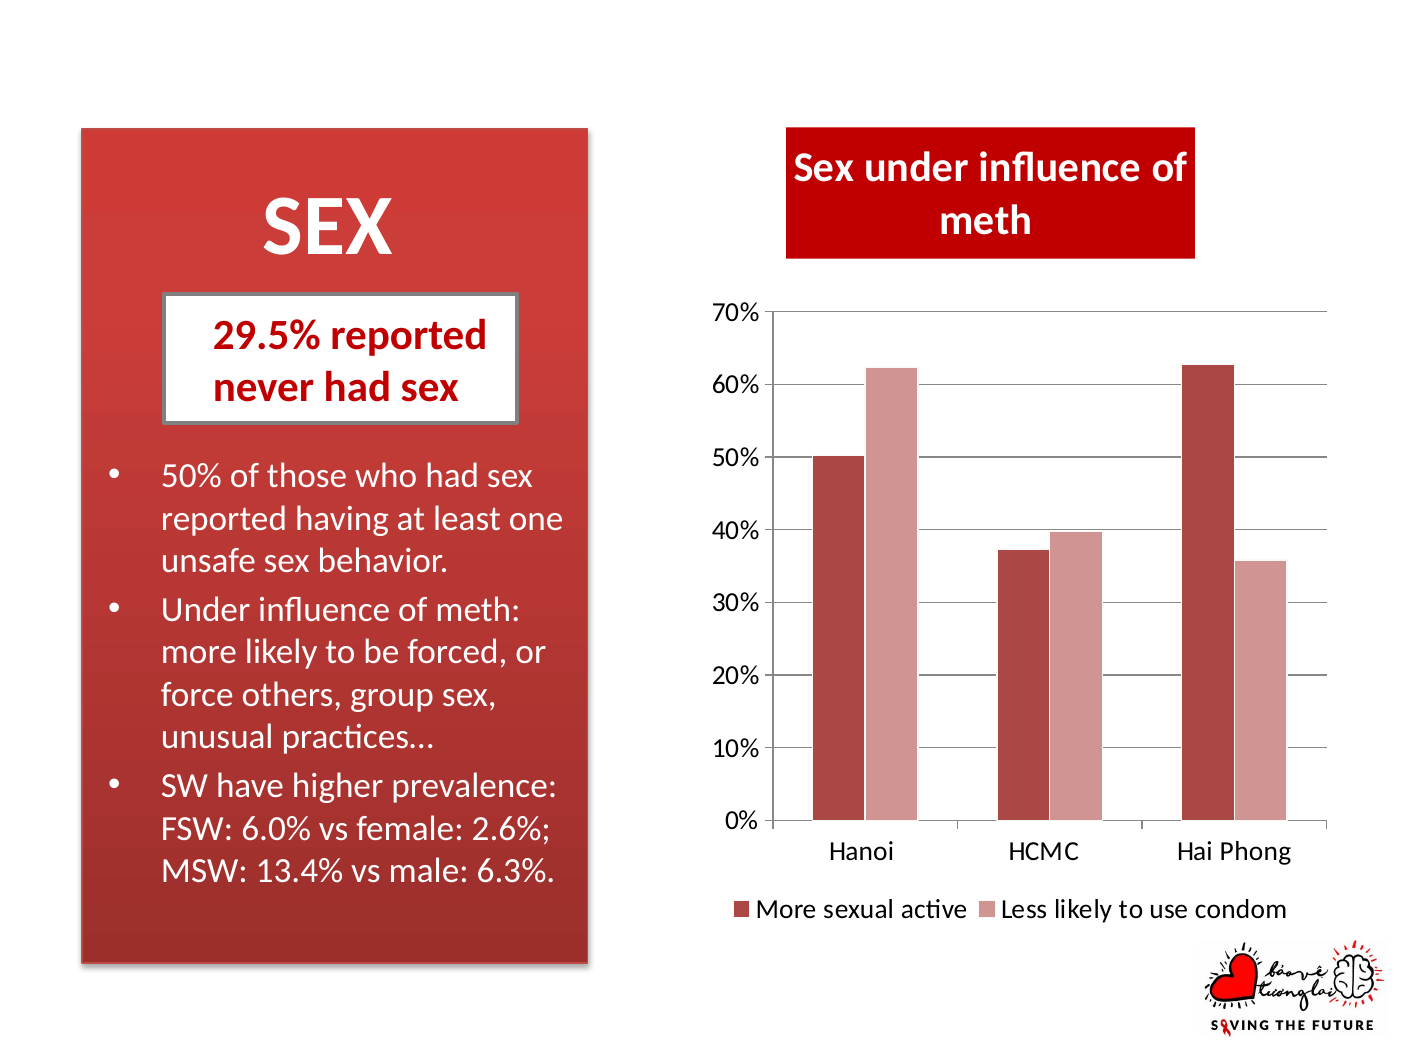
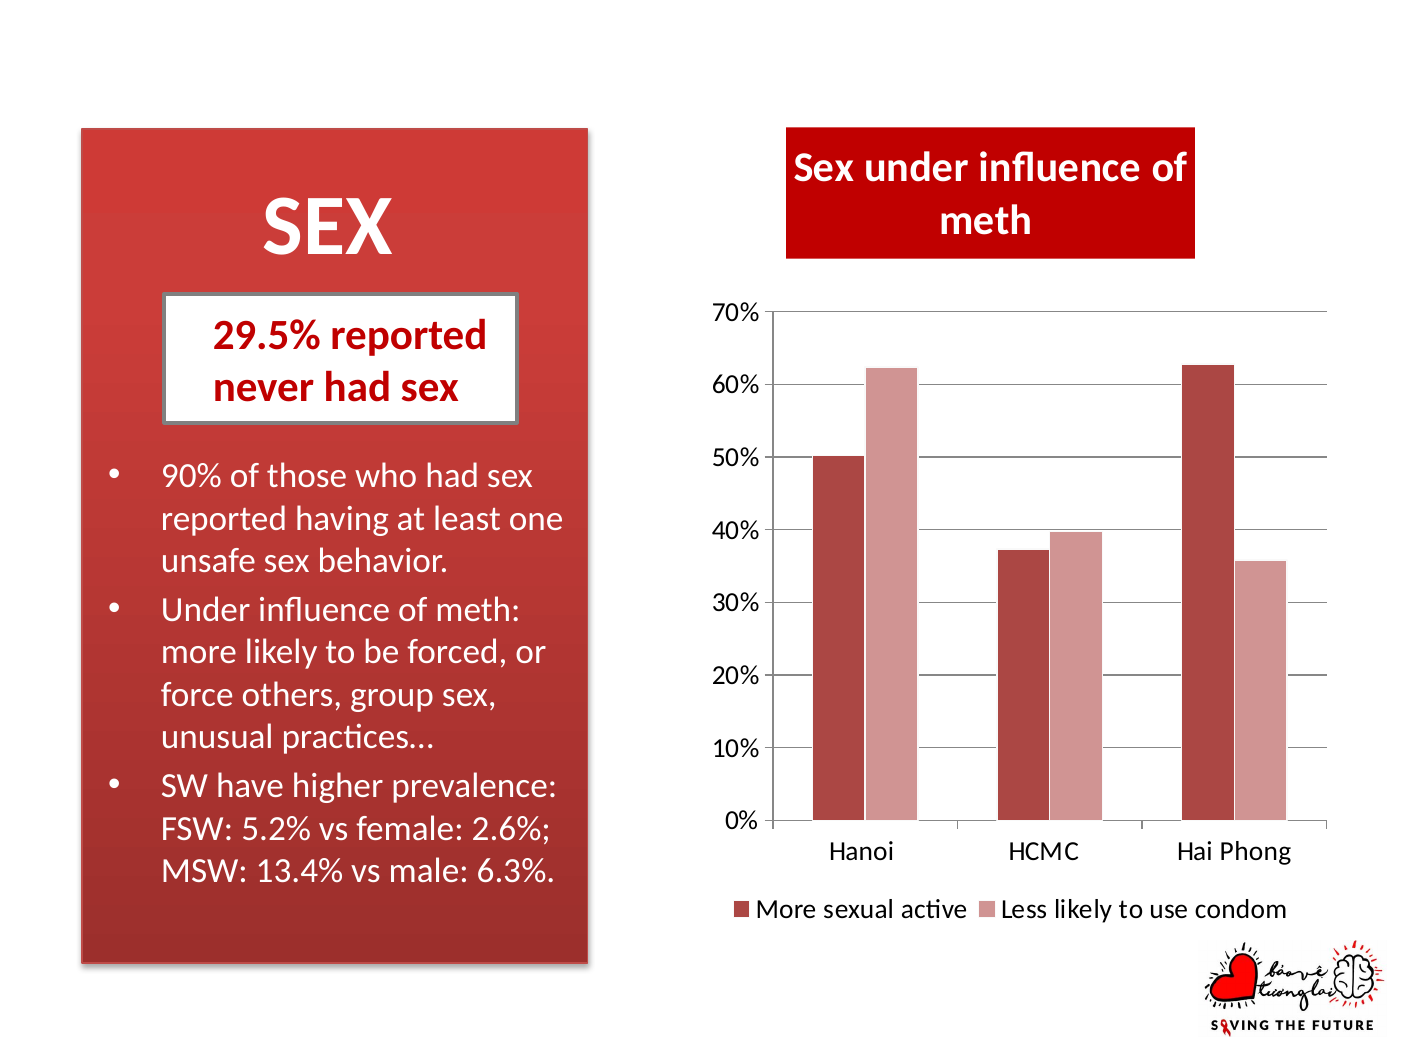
50% at (191, 476): 50% -> 90%
6.0%: 6.0% -> 5.2%
